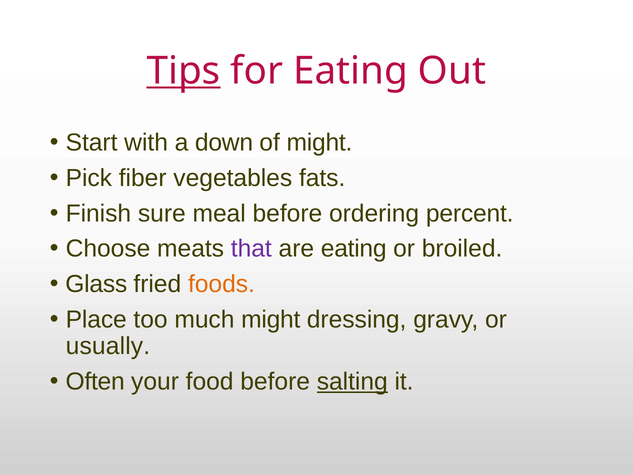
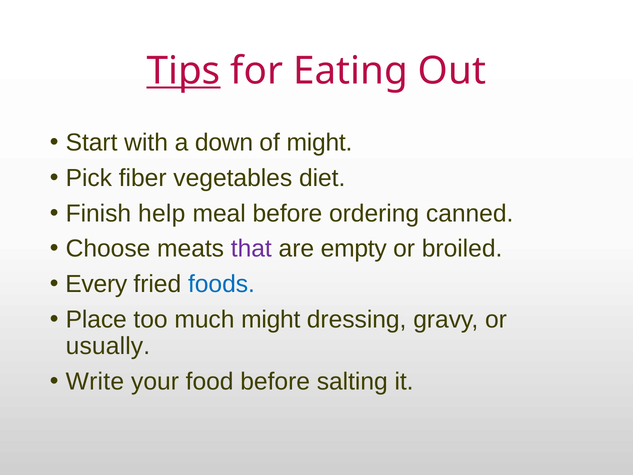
fats: fats -> diet
sure: sure -> help
percent: percent -> canned
are eating: eating -> empty
Glass: Glass -> Every
foods colour: orange -> blue
Often: Often -> Write
salting underline: present -> none
